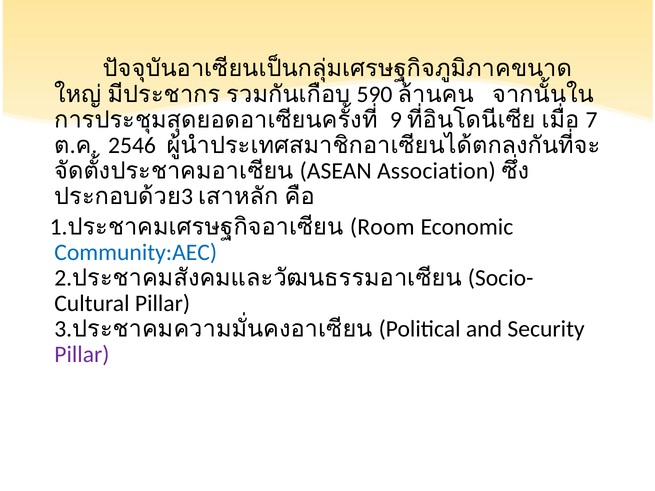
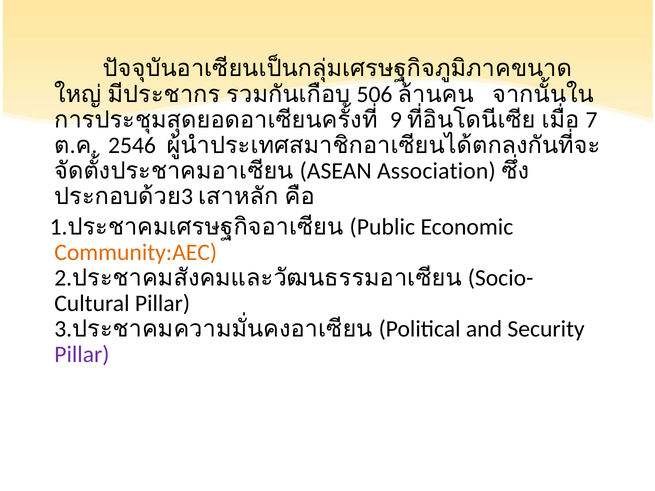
590: 590 -> 506
Room: Room -> Public
Community:AEC colour: blue -> orange
